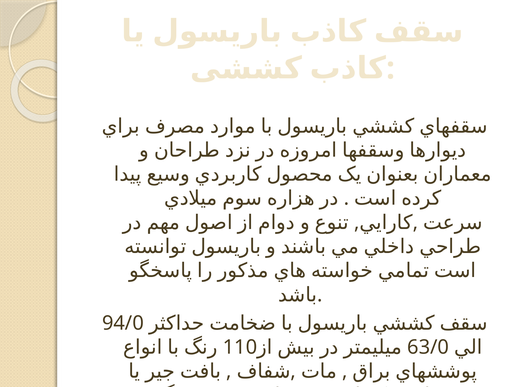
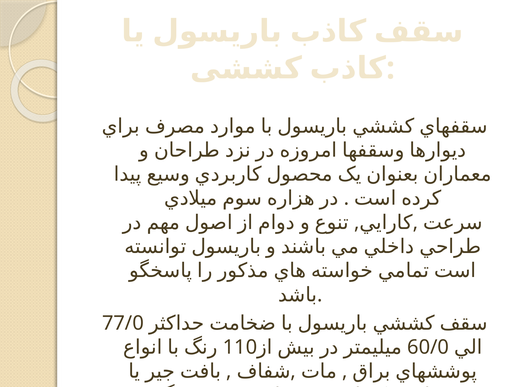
94/0: 94/0 -> 77/0
63/0: 63/0 -> 60/0
